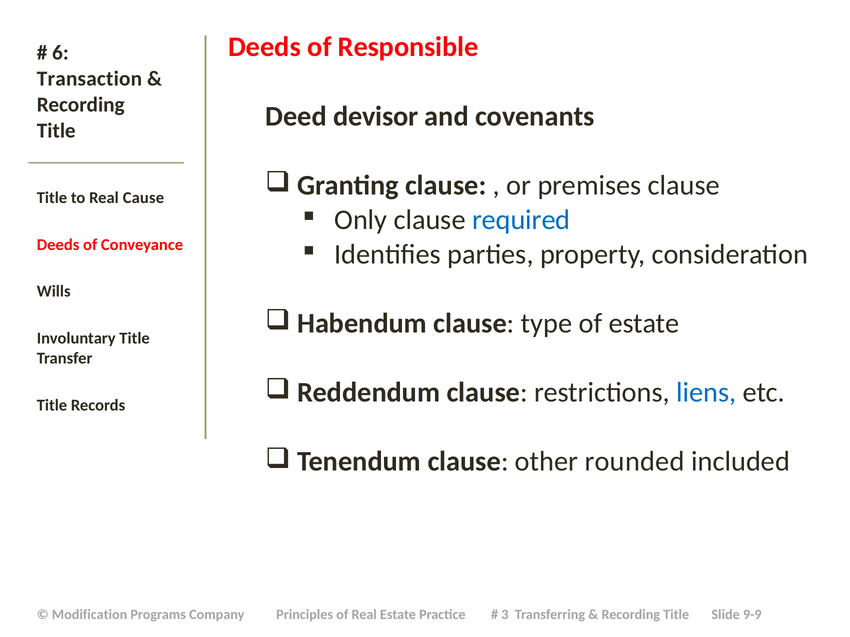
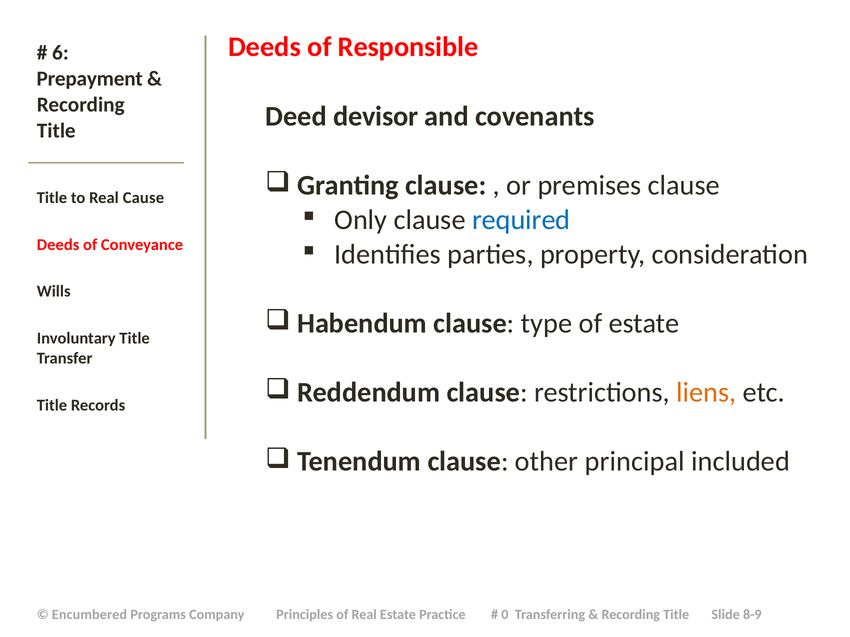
Transaction: Transaction -> Prepayment
liens colour: blue -> orange
rounded: rounded -> principal
Modification: Modification -> Encumbered
3: 3 -> 0
9-9: 9-9 -> 8-9
